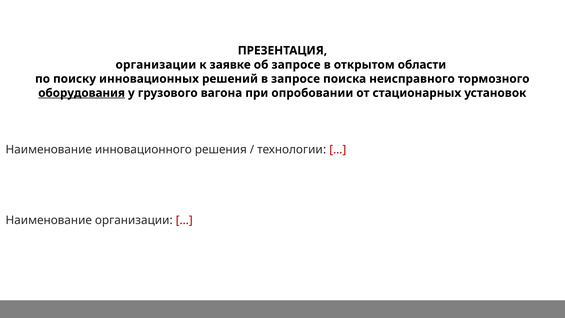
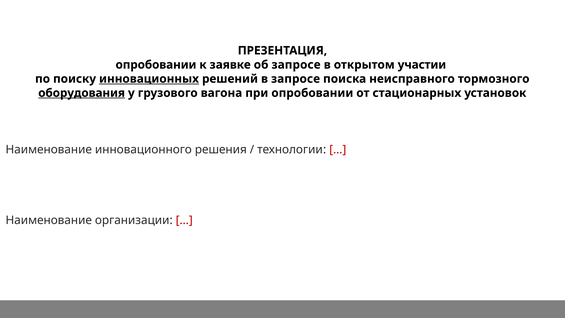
организации at (156, 65): организации -> опробовании
области: области -> участии
инновационных underline: none -> present
